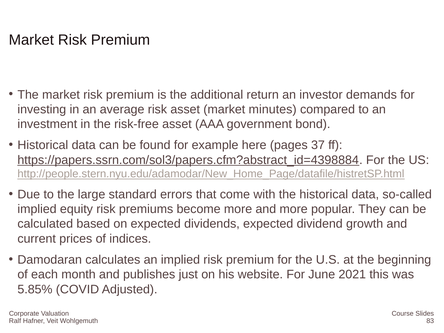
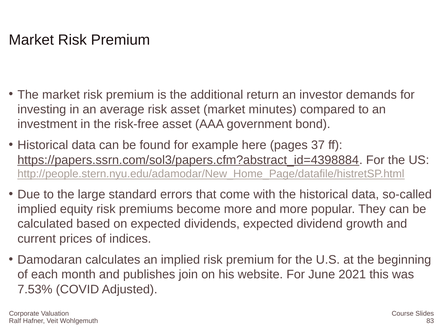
just: just -> join
5.85%: 5.85% -> 7.53%
